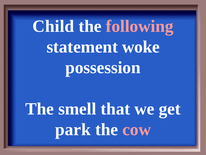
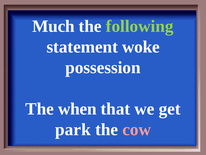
Child: Child -> Much
following colour: pink -> light green
smell: smell -> when
